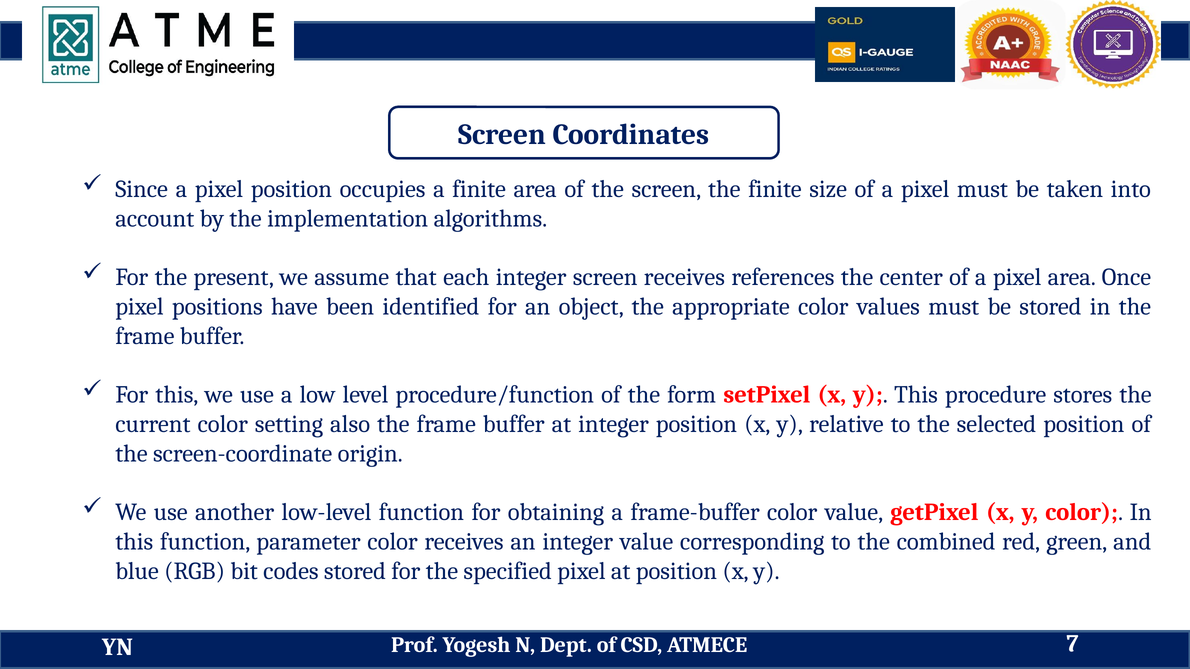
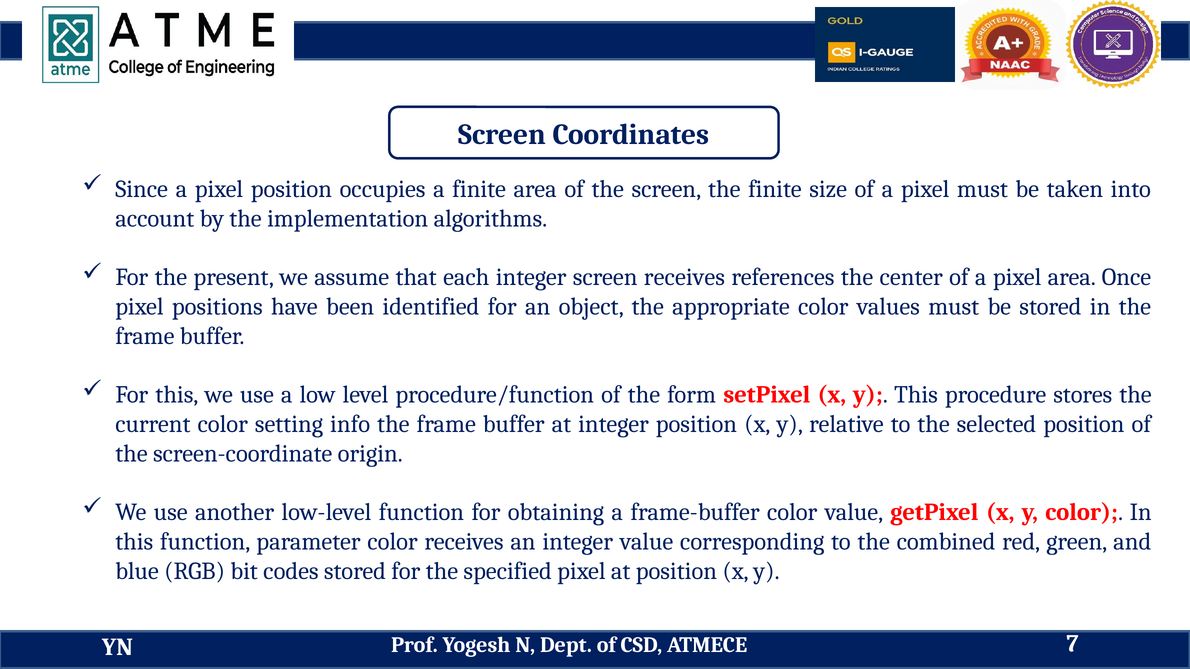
also: also -> info
